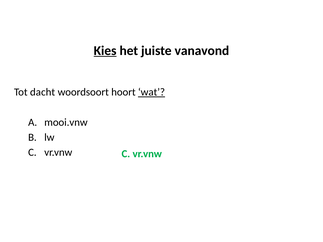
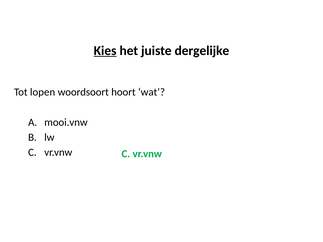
vanavond: vanavond -> dergelijke
dacht: dacht -> lopen
wat underline: present -> none
